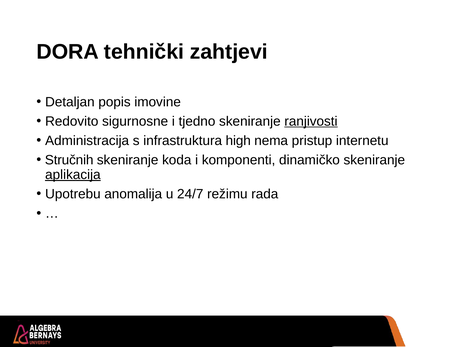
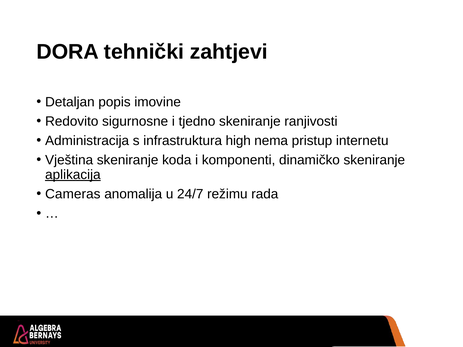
ranjivosti underline: present -> none
Stručnih: Stručnih -> Vještina
Upotrebu: Upotrebu -> Cameras
